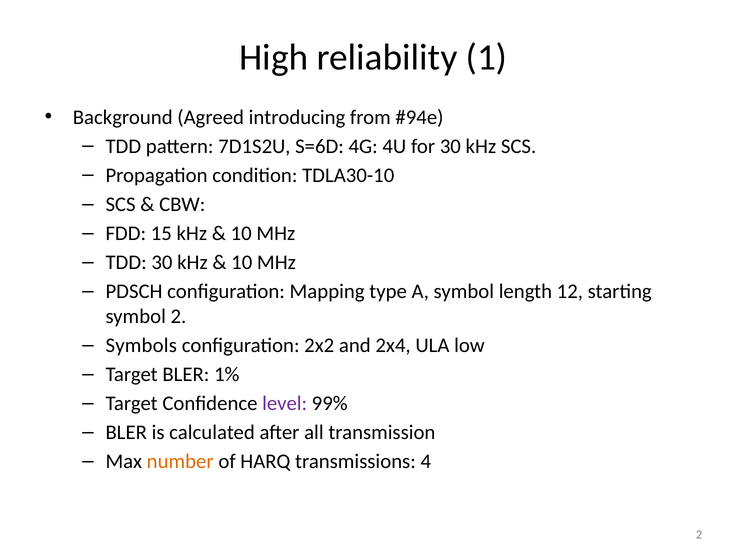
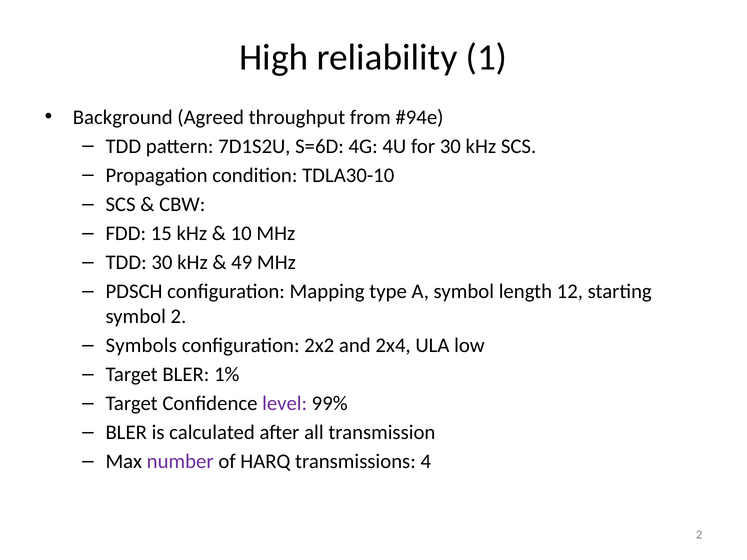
introducing: introducing -> throughput
10 at (242, 263): 10 -> 49
number colour: orange -> purple
